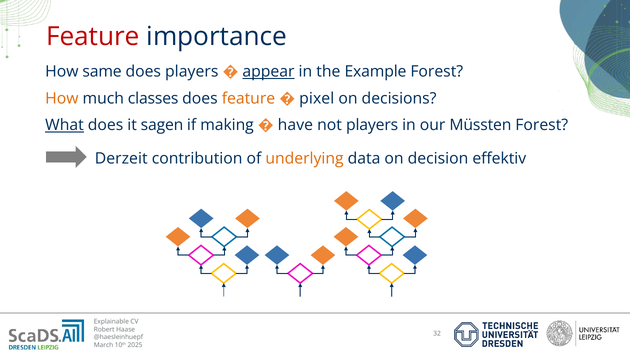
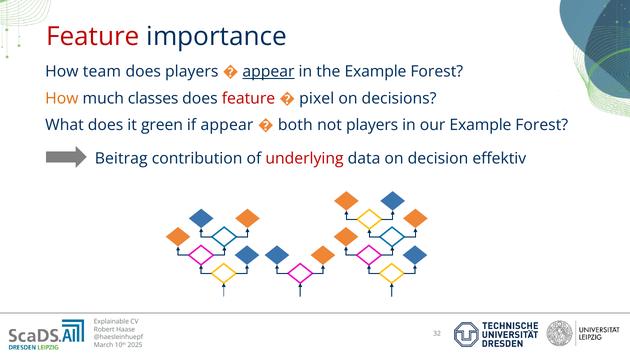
same: same -> team
feature at (248, 99) colour: orange -> red
What underline: present -> none
sagen: sagen -> green
if making: making -> appear
have: have -> both
our Müssten: Müssten -> Example
Derzeit: Derzeit -> Beitrag
underlying colour: orange -> red
